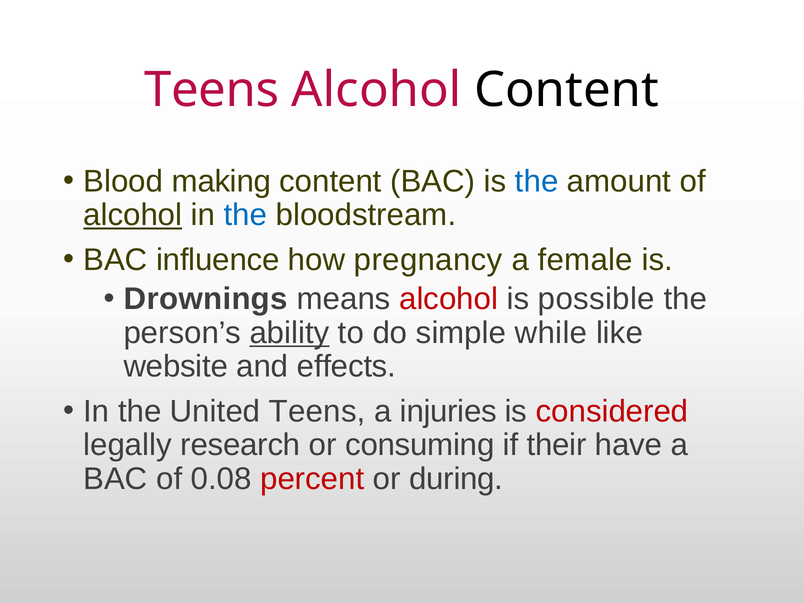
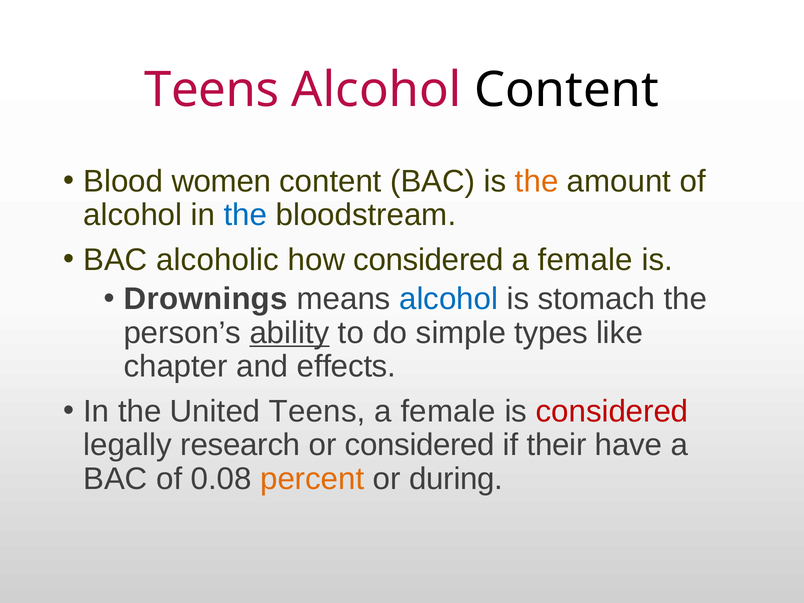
making: making -> women
the at (537, 181) colour: blue -> orange
alcohol at (133, 215) underline: present -> none
influence: influence -> alcoholic
how pregnancy: pregnancy -> considered
alcohol at (449, 299) colour: red -> blue
possible: possible -> stomach
while: while -> types
website: website -> chapter
injuries at (448, 411): injuries -> female
or consuming: consuming -> considered
percent colour: red -> orange
